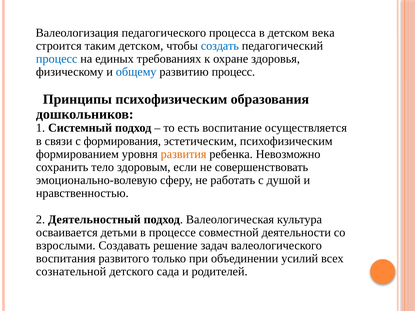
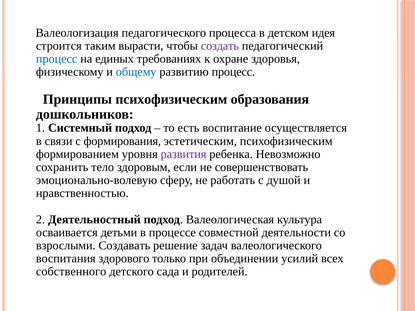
века: века -> идея
таким детском: детском -> вырасти
создать colour: blue -> purple
развития colour: orange -> purple
развитого: развитого -> здорового
сознательной: сознательной -> собственного
